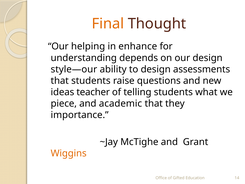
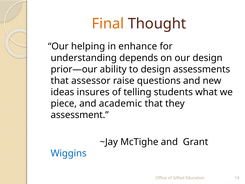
style—our: style—our -> prior—our
that students: students -> assessor
teacher: teacher -> insures
importance: importance -> assessment
Wiggins colour: orange -> blue
